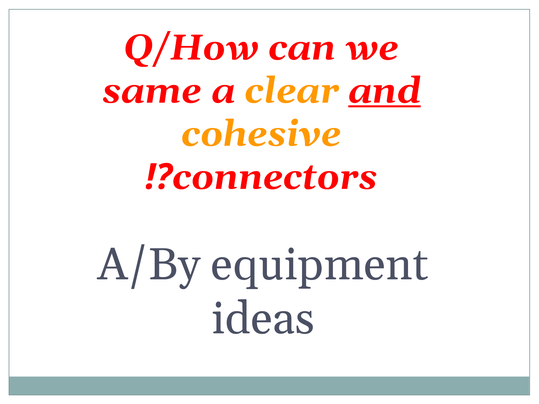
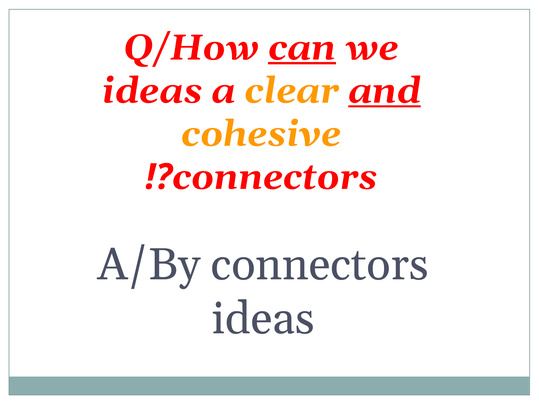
can underline: none -> present
same at (152, 91): same -> ideas
A/By equipment: equipment -> connectors
